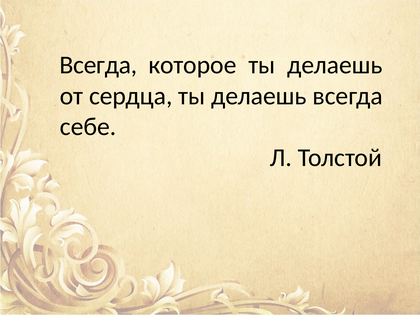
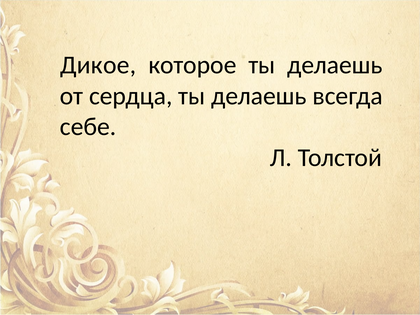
Всегда at (98, 65): Всегда -> Дикое
